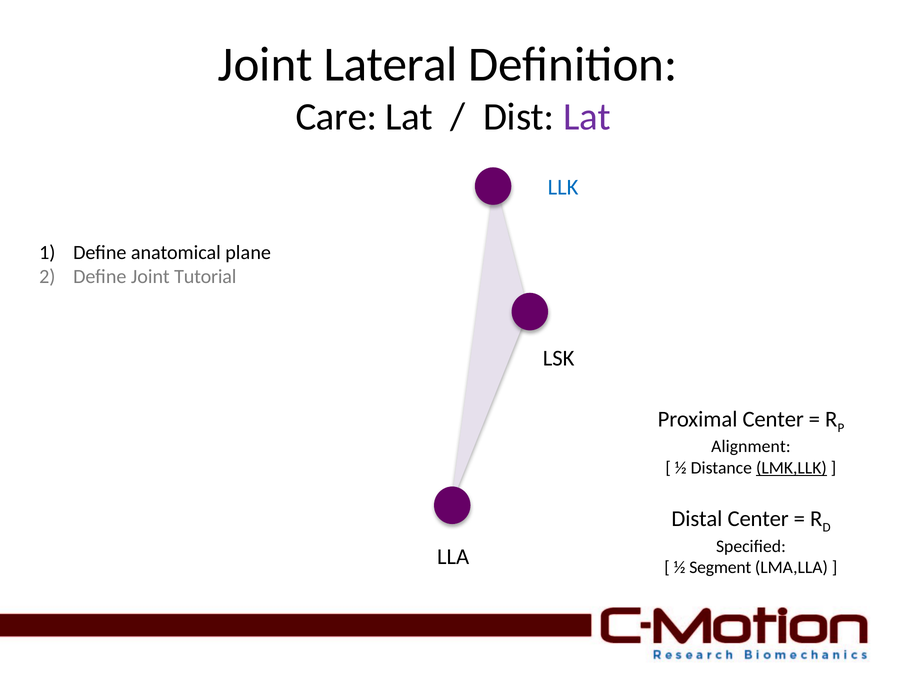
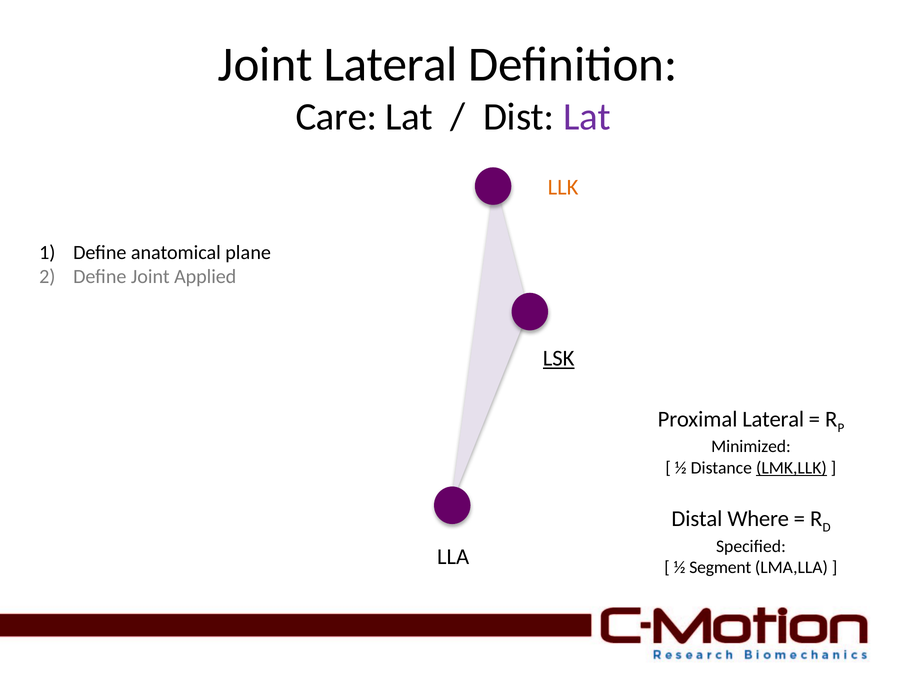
LLK colour: blue -> orange
Tutorial: Tutorial -> Applied
LSK underline: none -> present
Proximal Center: Center -> Lateral
Alignment: Alignment -> Minimized
Distal Center: Center -> Where
